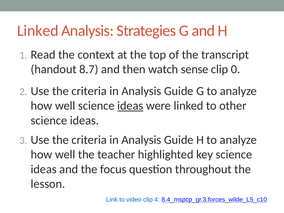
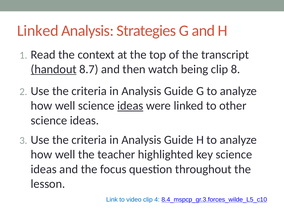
handout underline: none -> present
sense: sense -> being
0: 0 -> 8
